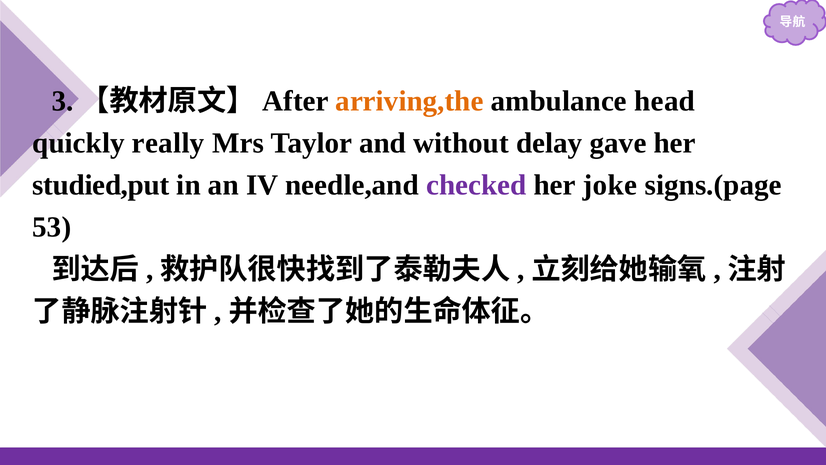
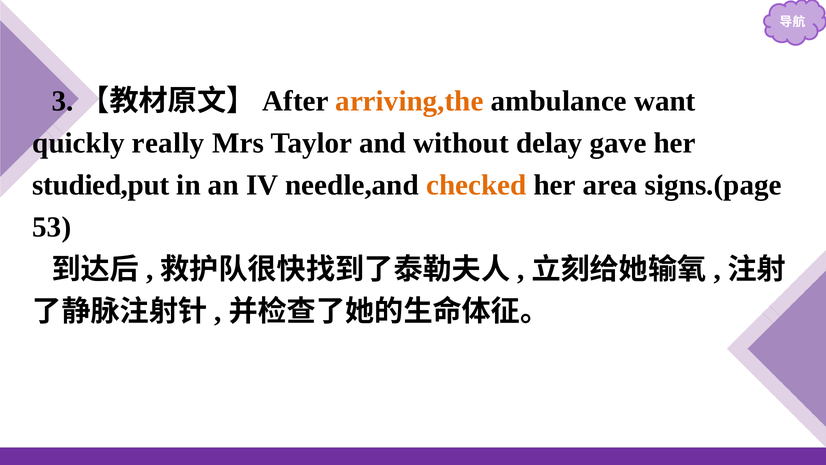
head: head -> want
checked colour: purple -> orange
joke: joke -> area
